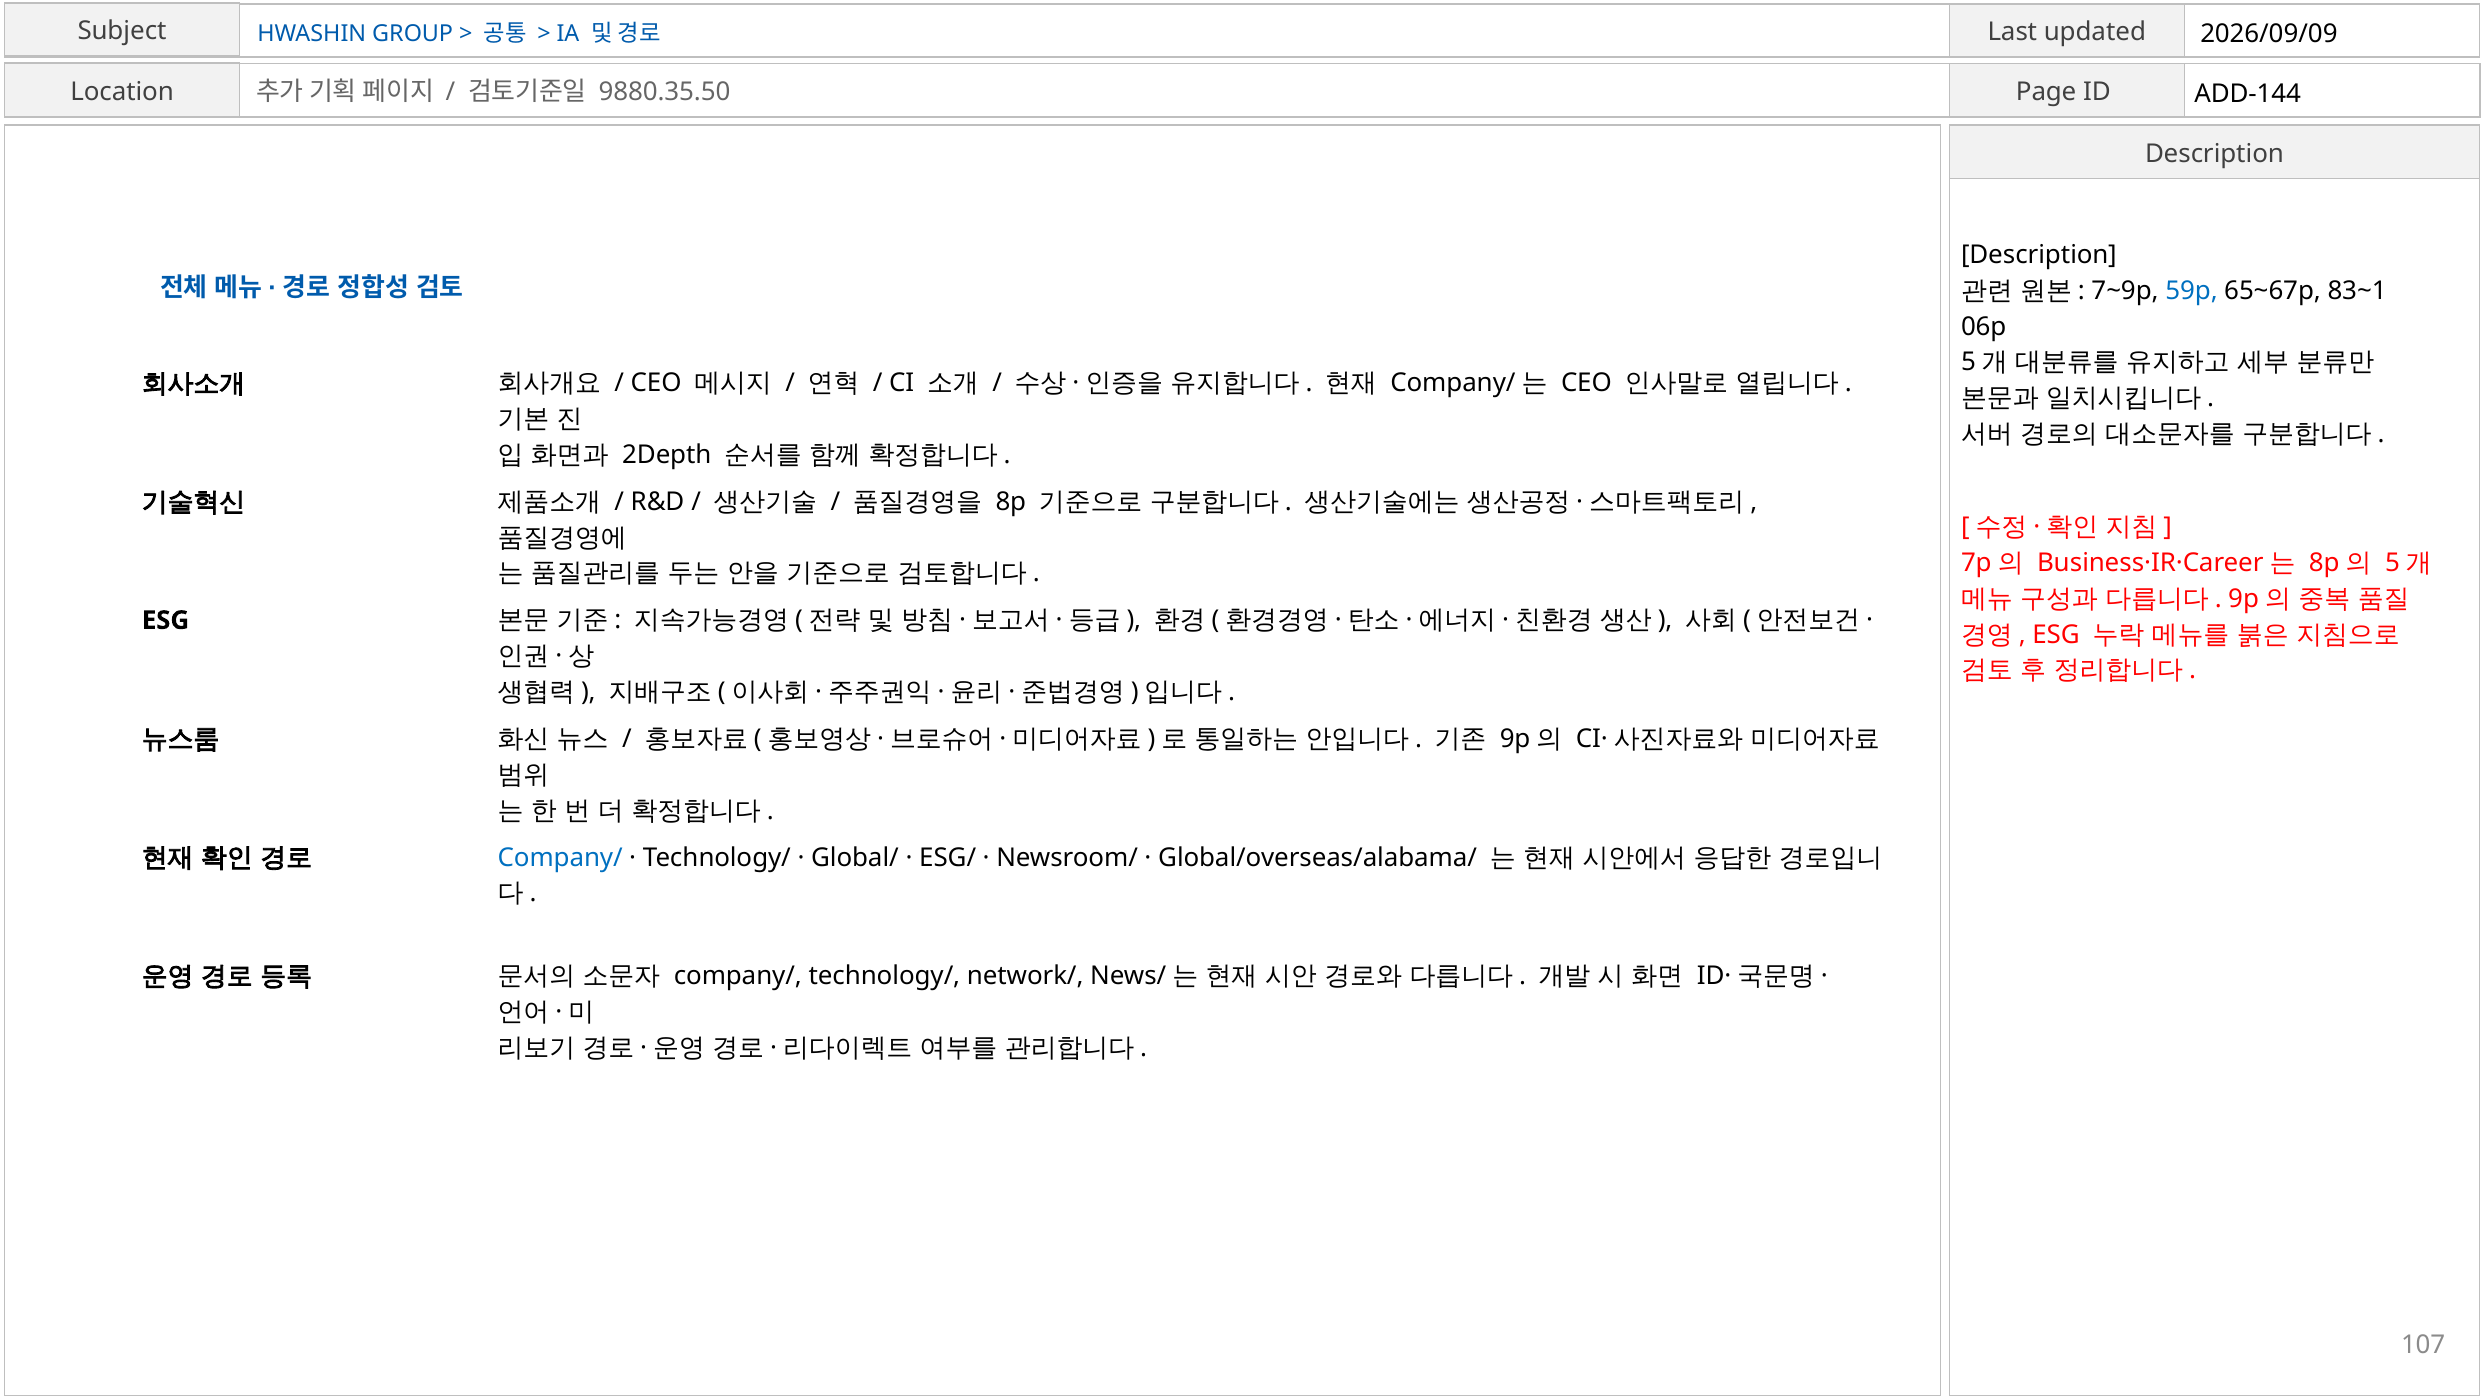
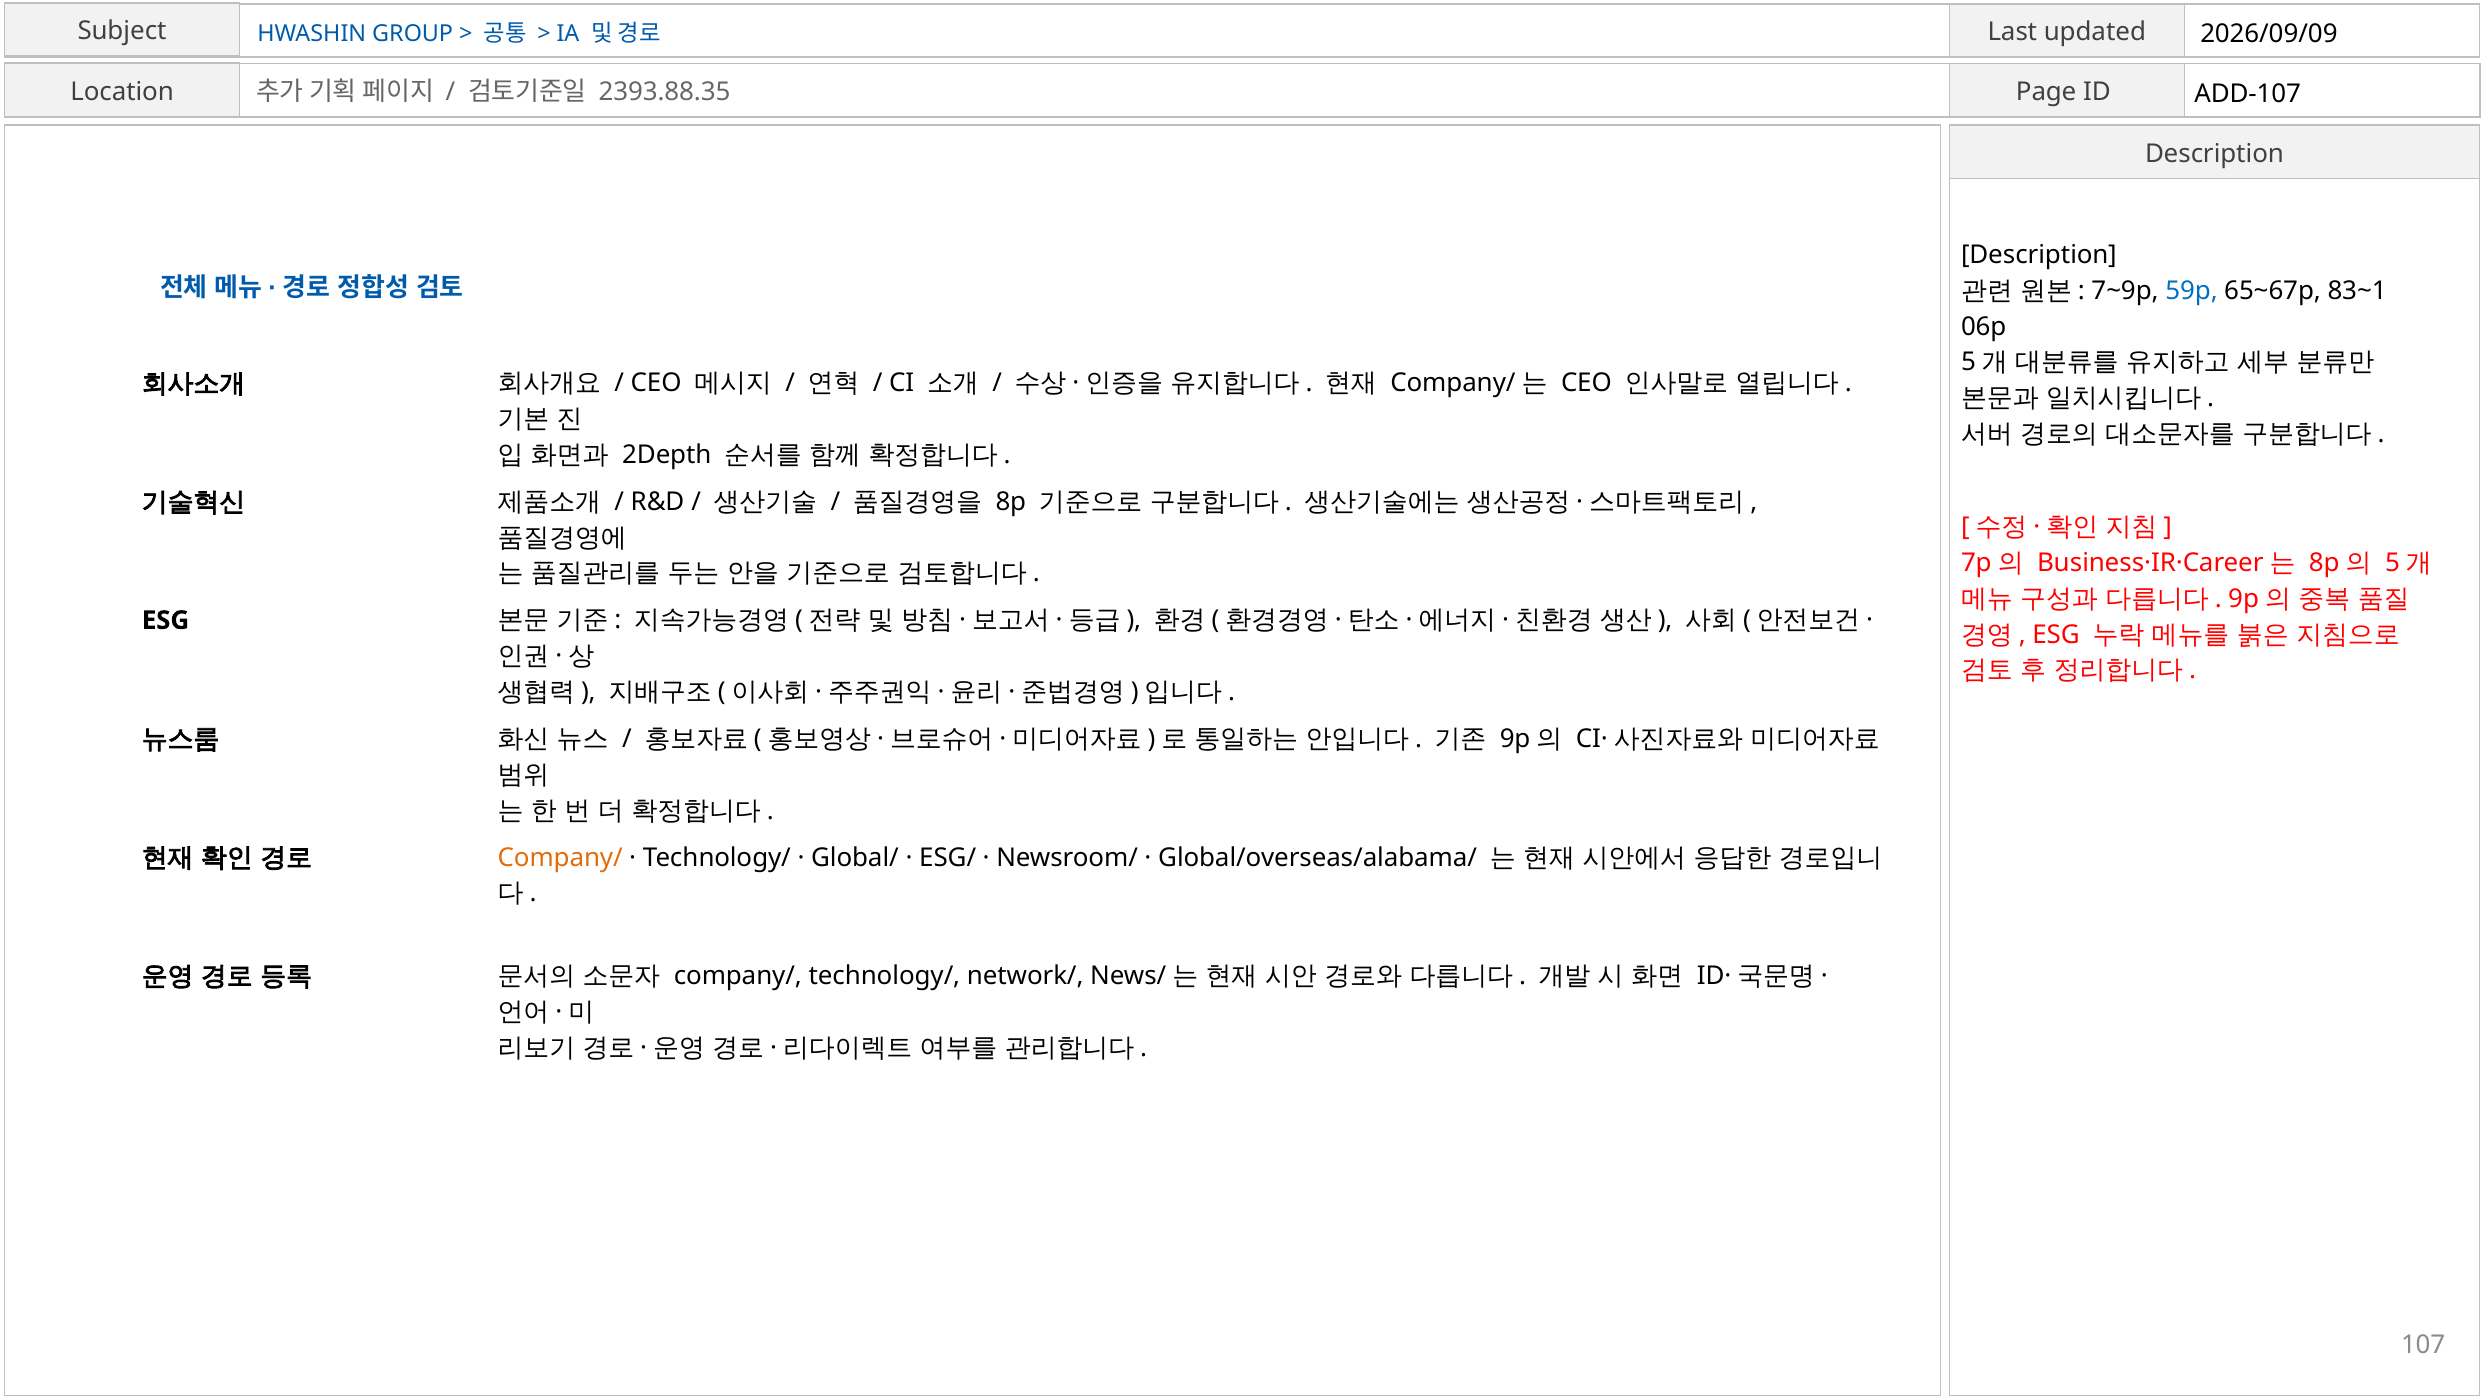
9880.35.50: 9880.35.50 -> 2393.88.35
ADD-144: ADD-144 -> ADD-107
Company/ at (560, 858) colour: blue -> orange
